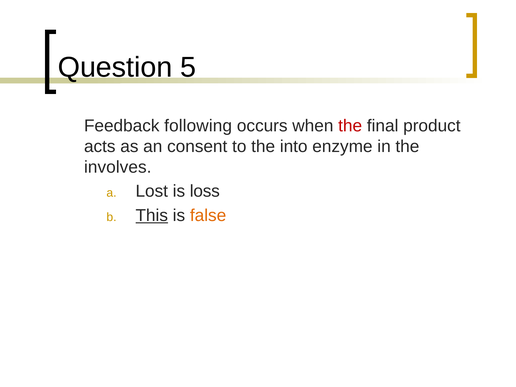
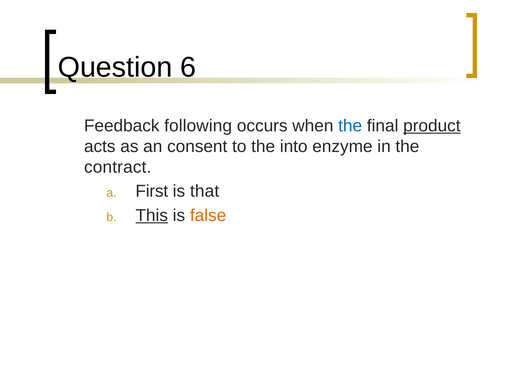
5: 5 -> 6
the at (350, 126) colour: red -> blue
product underline: none -> present
involves: involves -> contract
Lost: Lost -> First
loss: loss -> that
